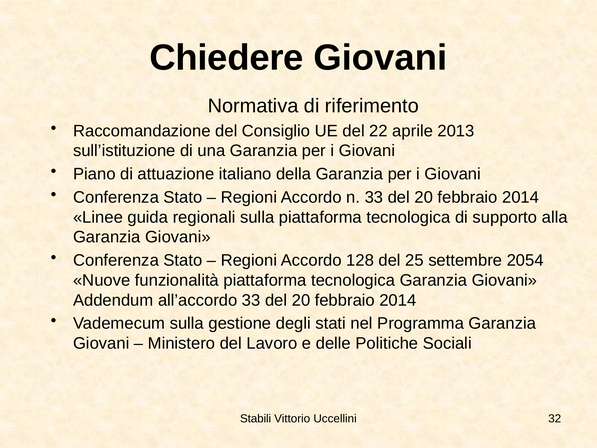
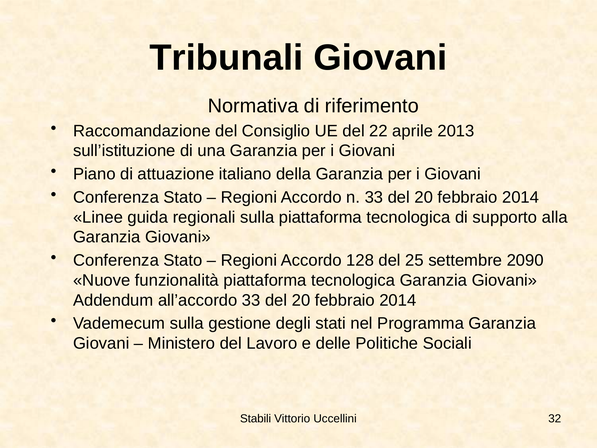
Chiedere: Chiedere -> Tribunali
2054: 2054 -> 2090
